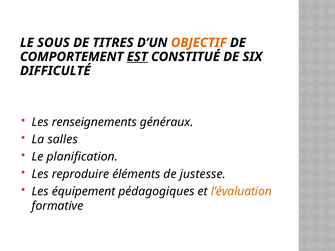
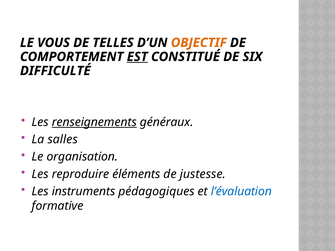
SOUS: SOUS -> VOUS
TITRES: TITRES -> TELLES
renseignements underline: none -> present
planification: planification -> organisation
équipement: équipement -> instruments
l’évaluation colour: orange -> blue
